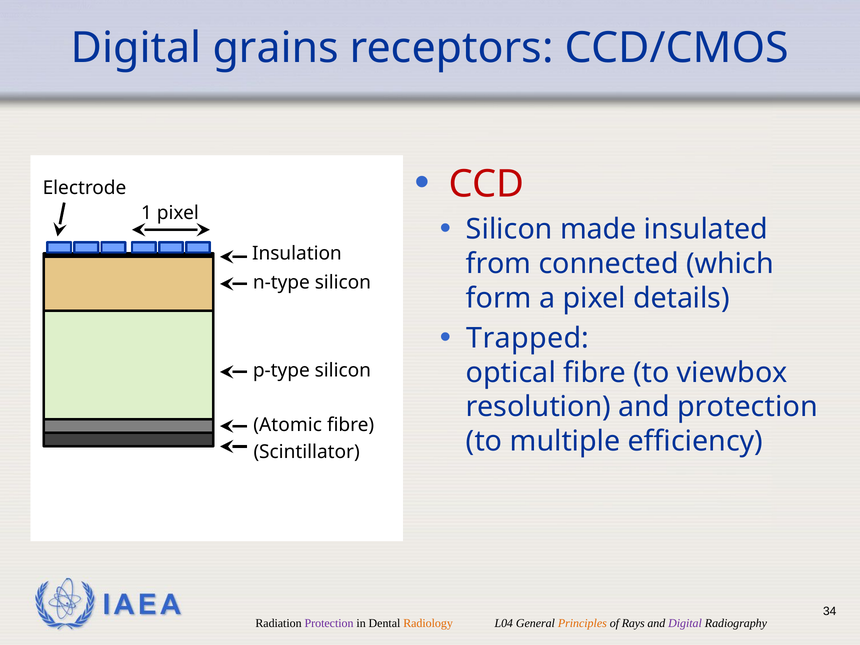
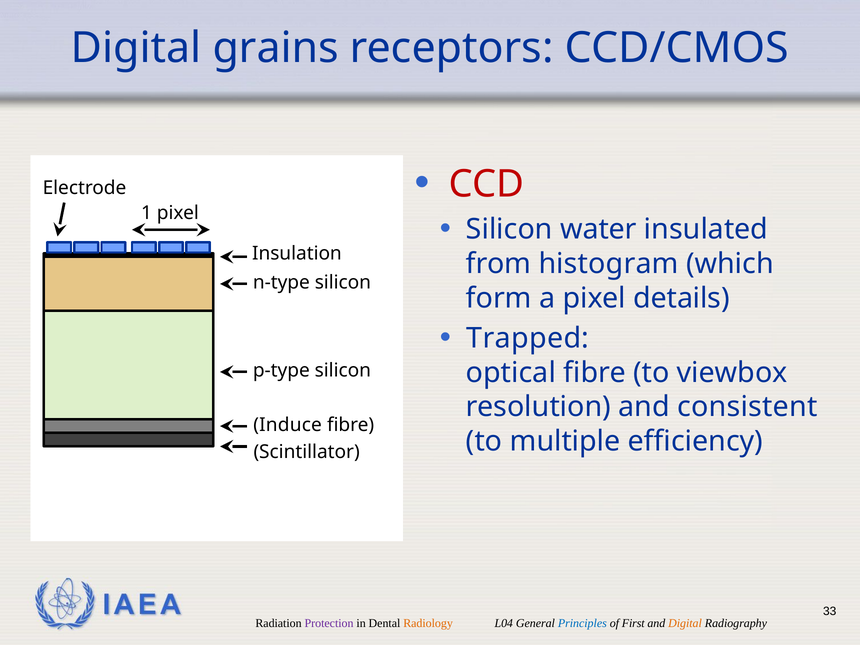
made: made -> water
connected: connected -> histogram
and protection: protection -> consistent
Atomic: Atomic -> Induce
34: 34 -> 33
Principles colour: orange -> blue
Rays: Rays -> First
Digital at (685, 623) colour: purple -> orange
